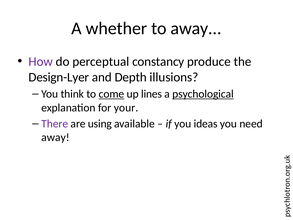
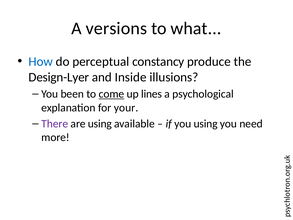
whether: whether -> versions
to away: away -> what
How colour: purple -> blue
Depth: Depth -> Inside
think: think -> been
psychological underline: present -> none
you ideas: ideas -> using
away at (55, 137): away -> more
